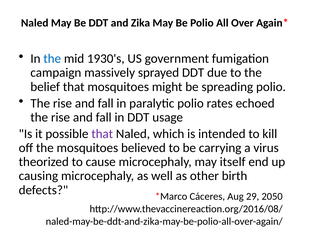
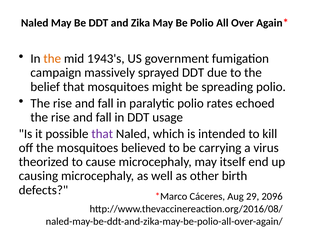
the at (52, 59) colour: blue -> orange
1930's: 1930's -> 1943's
2050: 2050 -> 2096
